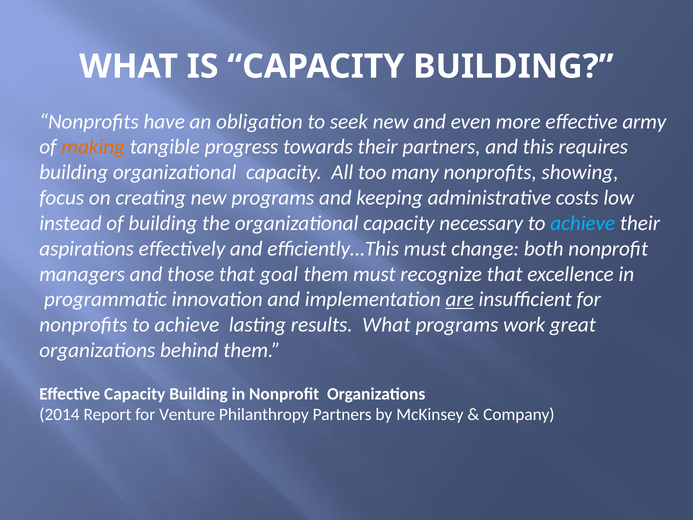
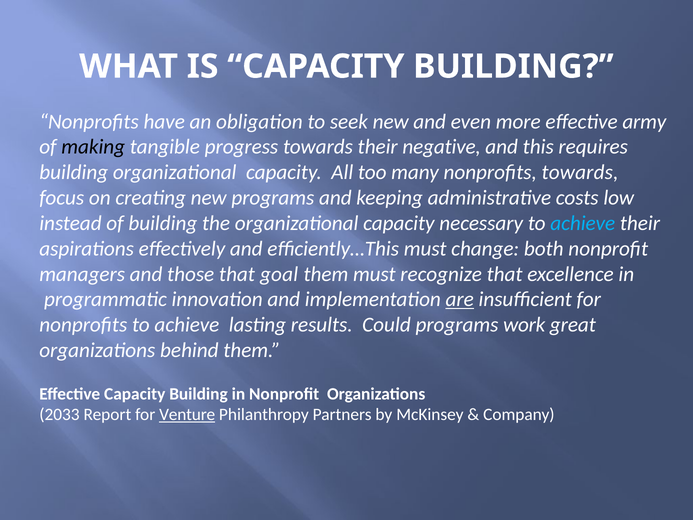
making colour: orange -> black
their partners: partners -> negative
nonprofits showing: showing -> towards
results What: What -> Could
2014: 2014 -> 2033
Venture underline: none -> present
